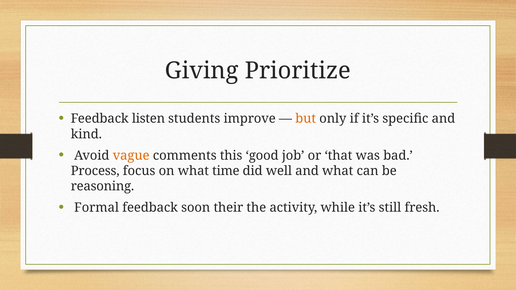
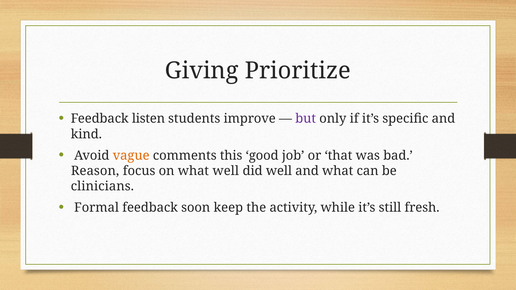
but colour: orange -> purple
Process: Process -> Reason
what time: time -> well
reasoning: reasoning -> clinicians
their: their -> keep
